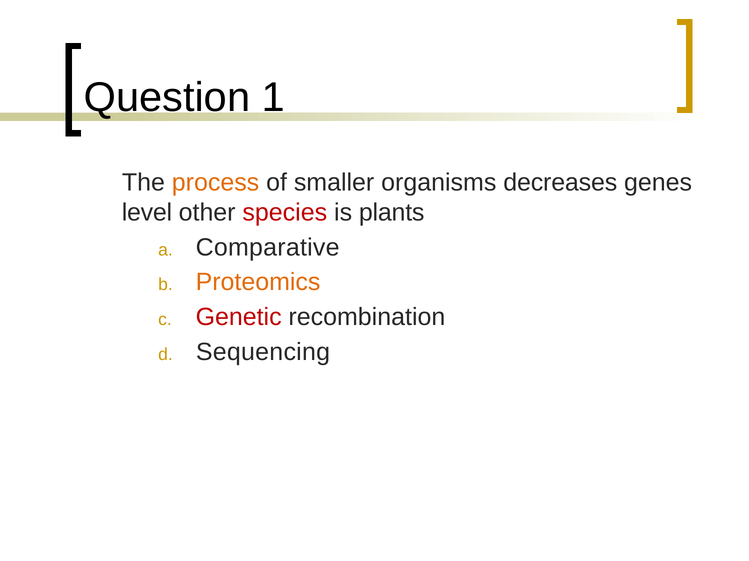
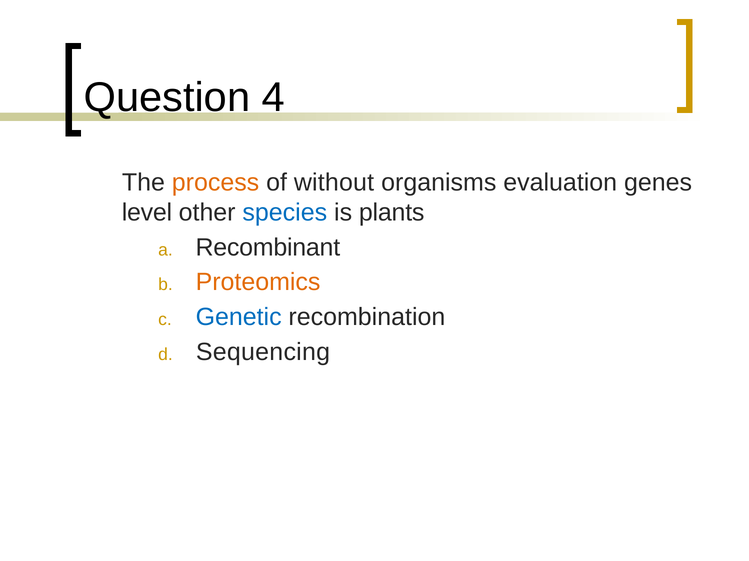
1: 1 -> 4
smaller: smaller -> without
decreases: decreases -> evaluation
species colour: red -> blue
Comparative: Comparative -> Recombinant
Genetic colour: red -> blue
